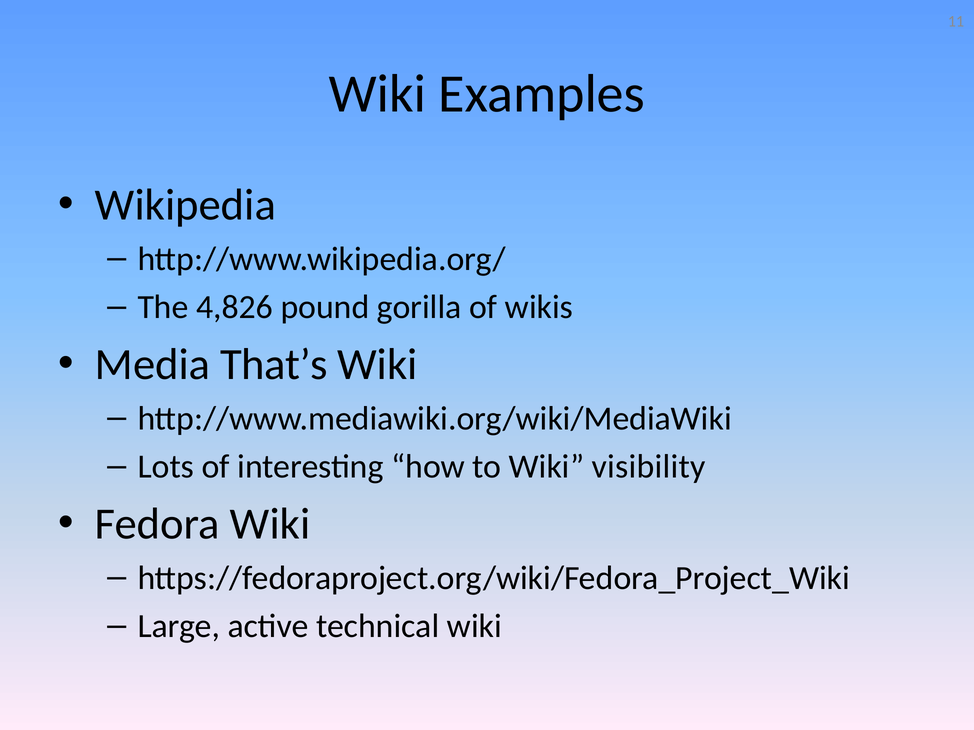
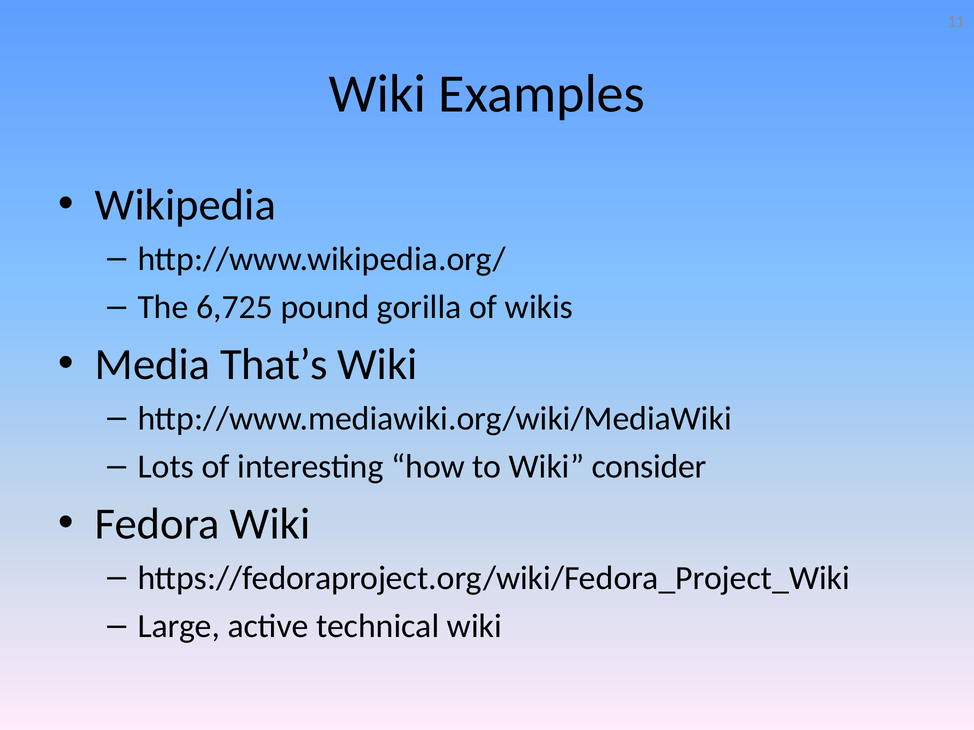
4,826: 4,826 -> 6,725
visibility: visibility -> consider
